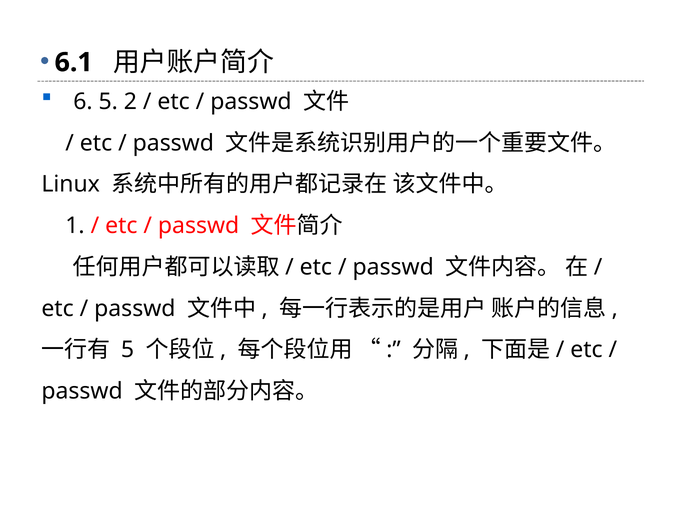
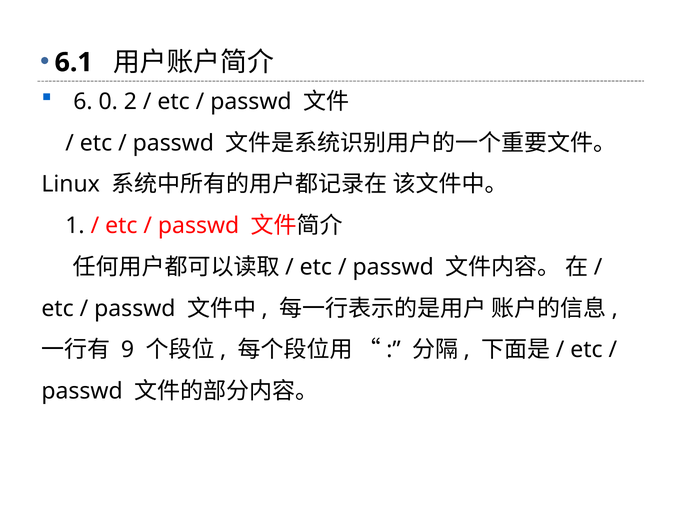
6 5: 5 -> 0
5 at (128, 350): 5 -> 9
